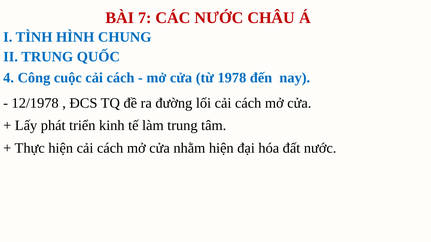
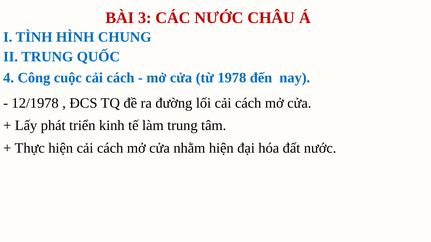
7: 7 -> 3
